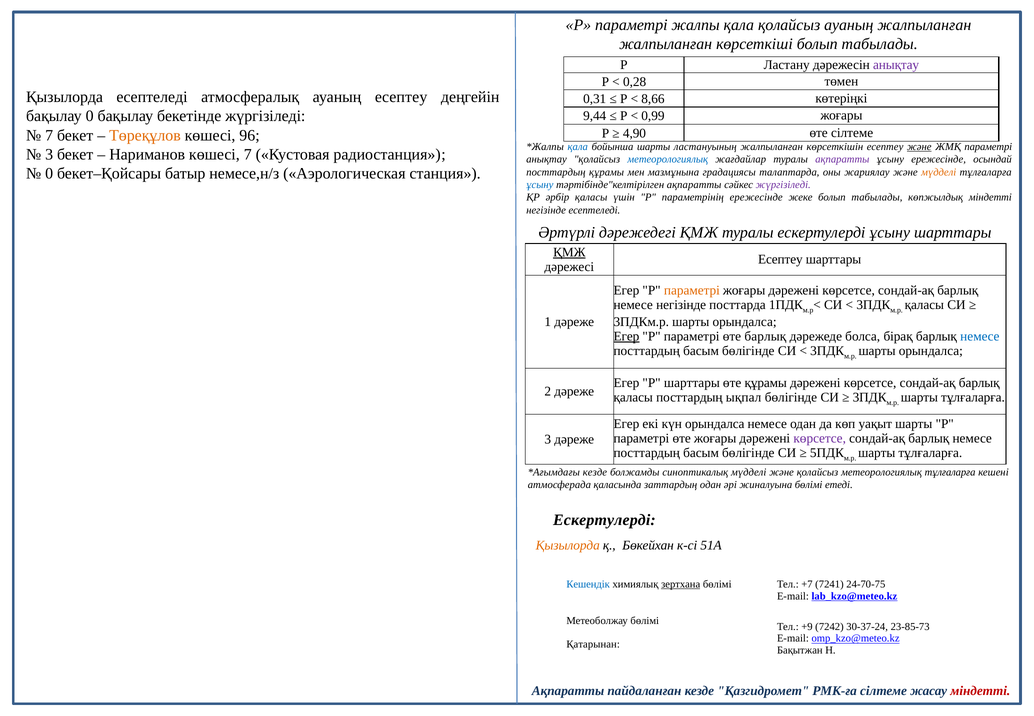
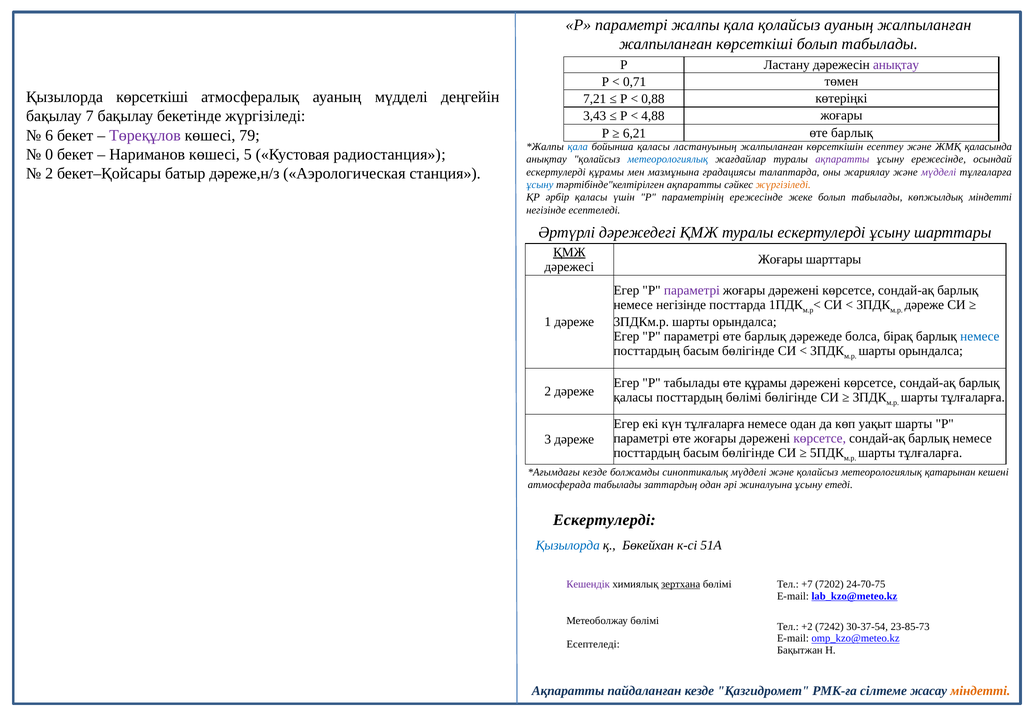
0,28: 0,28 -> 0,71
Қызылорда есептеледі: есептеледі -> көрсеткіші
ауаның есептеу: есептеу -> мүдделі
0,31: 0,31 -> 7,21
8,66: 8,66 -> 0,88
бақылау 0: 0 -> 7
9,44: 9,44 -> 3,43
0,99: 0,99 -> 4,88
4,90: 4,90 -> 6,21
сілтеме at (852, 133): сілтеме -> барлық
7 at (49, 135): 7 -> 6
Төреқұлов colour: orange -> purple
96: 96 -> 79
бойынша шарты: шарты -> қаласы
және at (919, 147) underline: present -> none
ЖМҚ параметрі: параметрі -> қаласында
3 at (49, 154): 3 -> 0
көшесі 7: 7 -> 5
0 at (49, 173): 0 -> 2
немесе,н/з: немесе,н/з -> дәреже,н/з
посттардың at (556, 172): посттардың -> ескертулерді
мүдделі at (939, 172) colour: orange -> purple
жүргізіледі at (783, 185) colour: purple -> orange
Есептеу at (780, 259): Есептеу -> Жоғары
параметрі at (692, 290) colour: orange -> purple
қаласы at (924, 305): қаласы -> дәреже
Егер at (626, 336) underline: present -> none
Р шарттары: шарттары -> табылады
посттардың ықпал: ықпал -> бөлімі
күн орындалса: орындалса -> тұлғаларға
метеорологиялық тұлғаларға: тұлғаларға -> қатарынан
атмосферада қаласында: қаласында -> табылады
жиналуына бөлімі: бөлімі -> ұсыну
Қызылорда at (568, 545) colour: orange -> blue
Кешендік colour: blue -> purple
7241: 7241 -> 7202
+9: +9 -> +2
30-37-24: 30-37-24 -> 30-37-54
Қатарынан at (593, 644): Қатарынан -> Есептеледі
міндетті at (980, 691) colour: red -> orange
